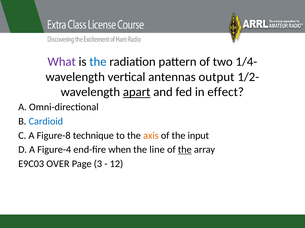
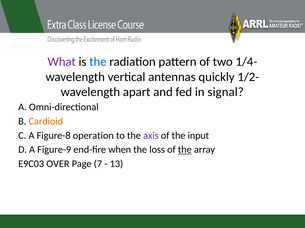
output: output -> quickly
apart underline: present -> none
effect: effect -> signal
Cardioid colour: blue -> orange
technique: technique -> operation
axis colour: orange -> purple
Figure-4: Figure-4 -> Figure-9
line: line -> loss
3: 3 -> 7
12: 12 -> 13
